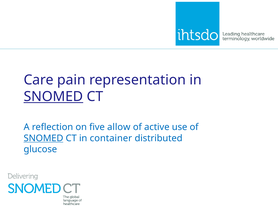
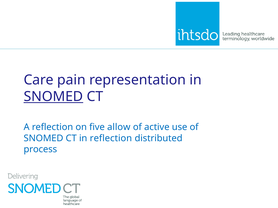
SNOMED at (43, 139) underline: present -> none
in container: container -> reflection
glucose: glucose -> process
